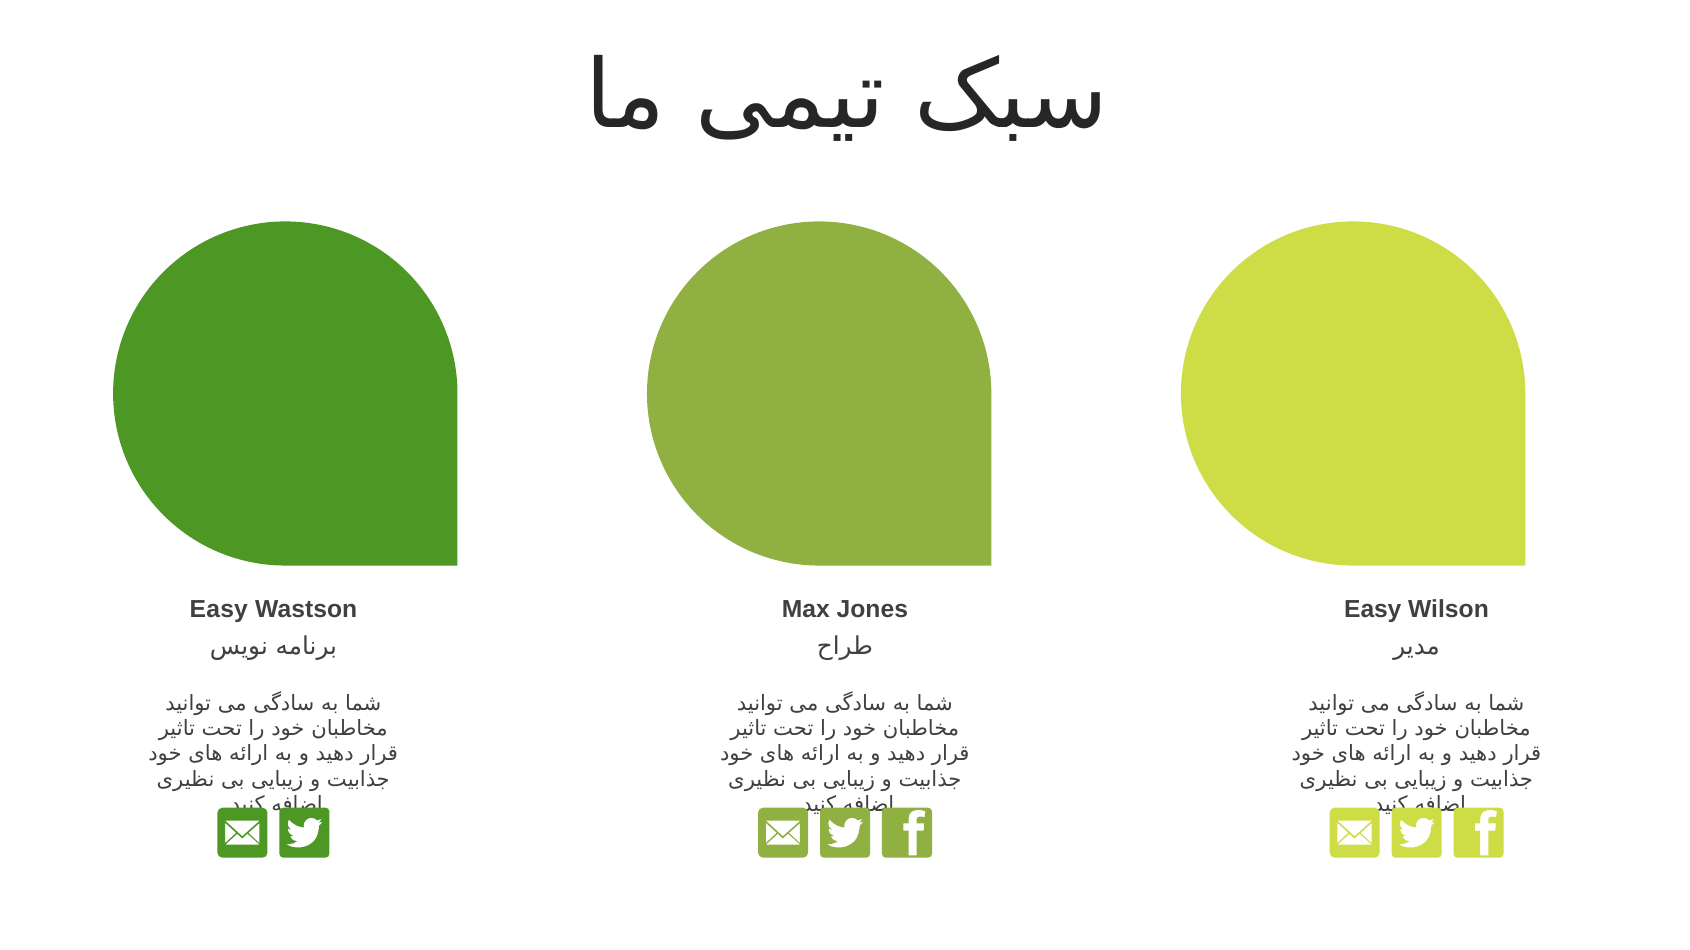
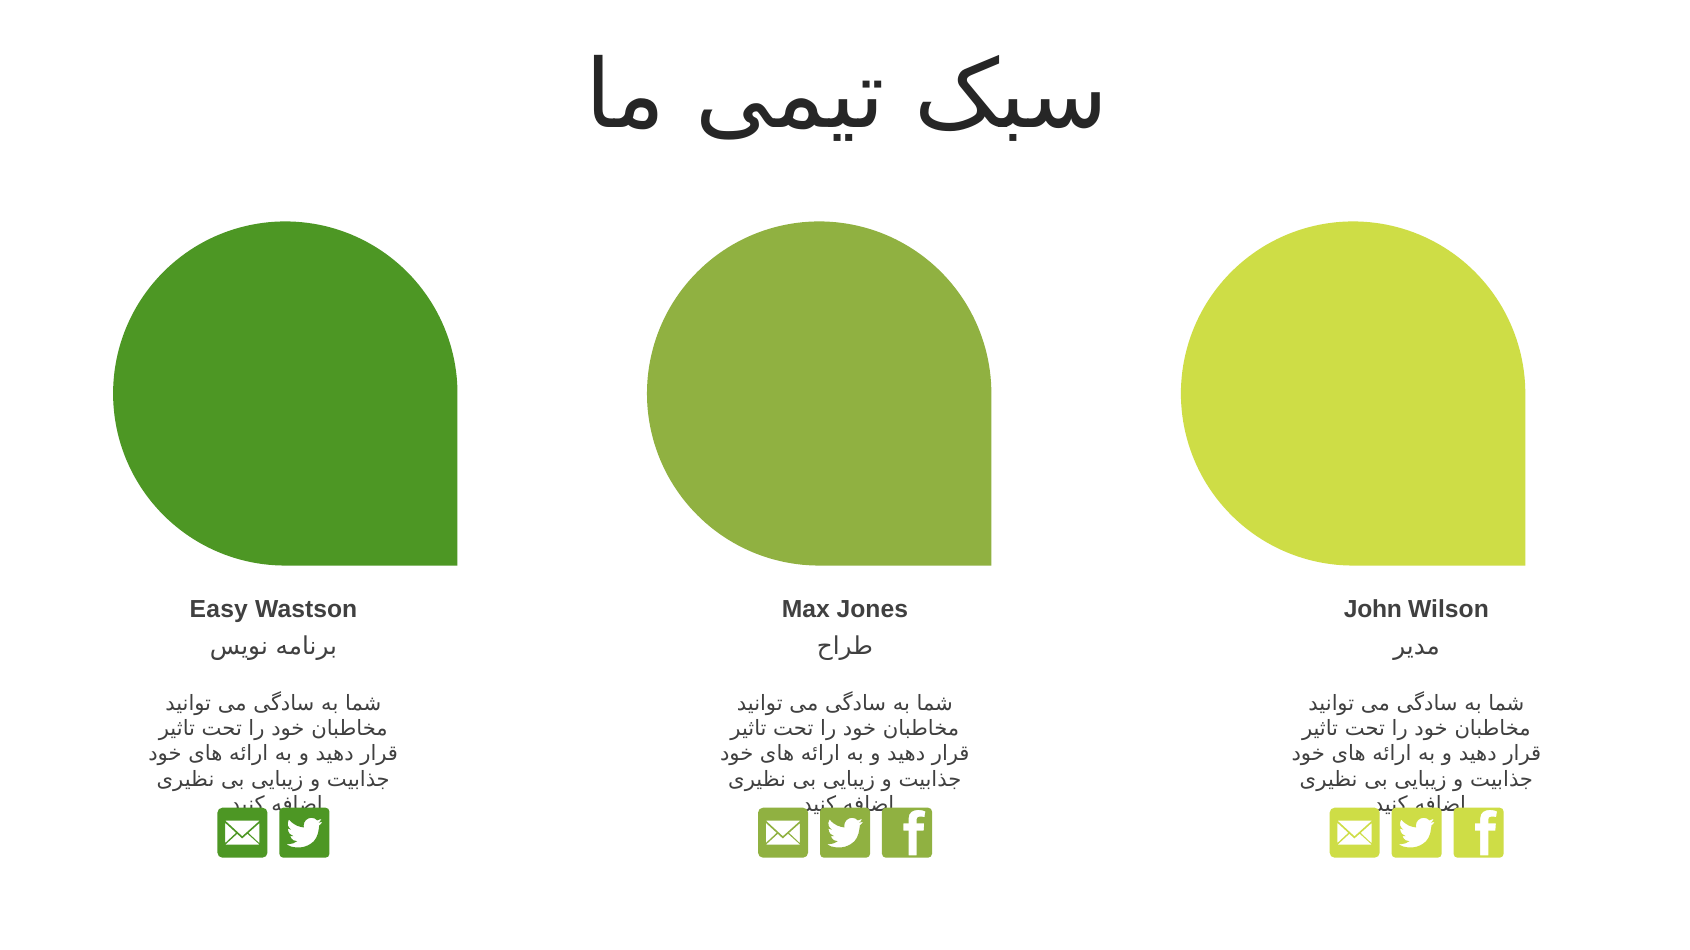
Easy at (1373, 610): Easy -> John
